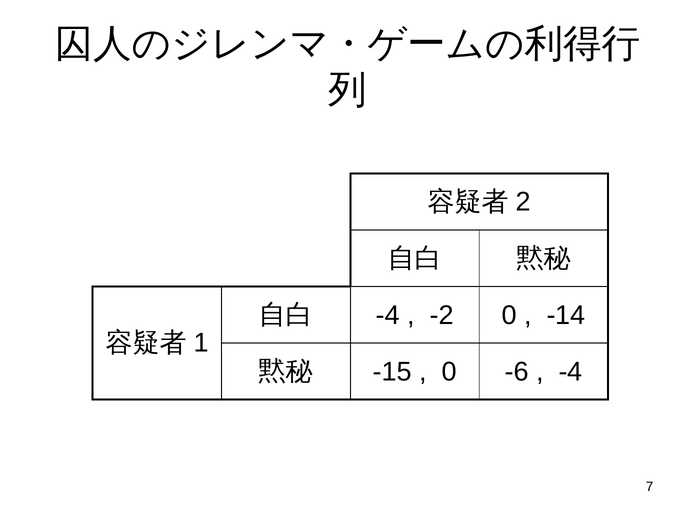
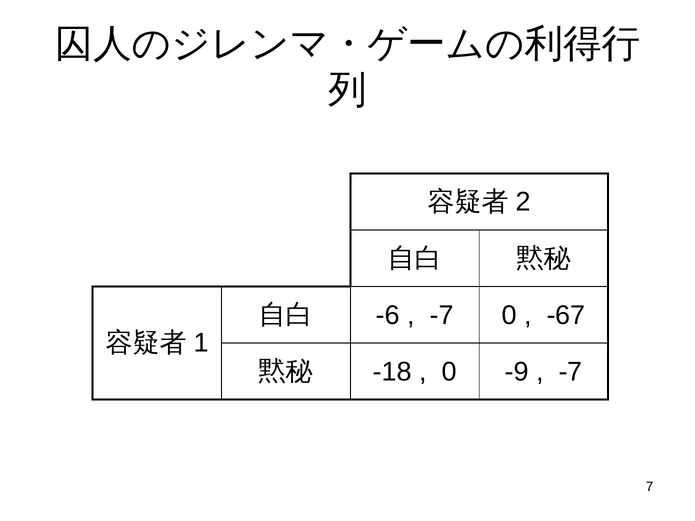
-4 at (388, 315): -4 -> -6
-2 at (442, 315): -2 -> -7
-14: -14 -> -67
-15: -15 -> -18
-6: -6 -> -9
-4 at (571, 372): -4 -> -7
